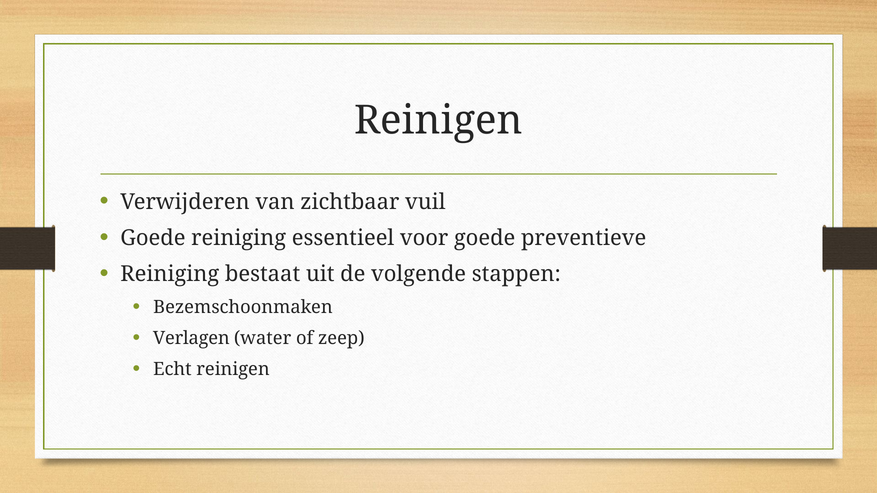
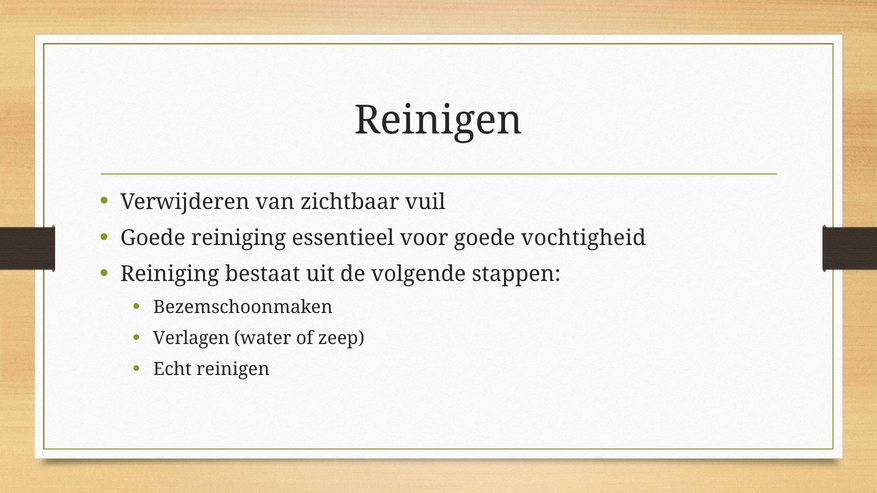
preventieve: preventieve -> vochtigheid
